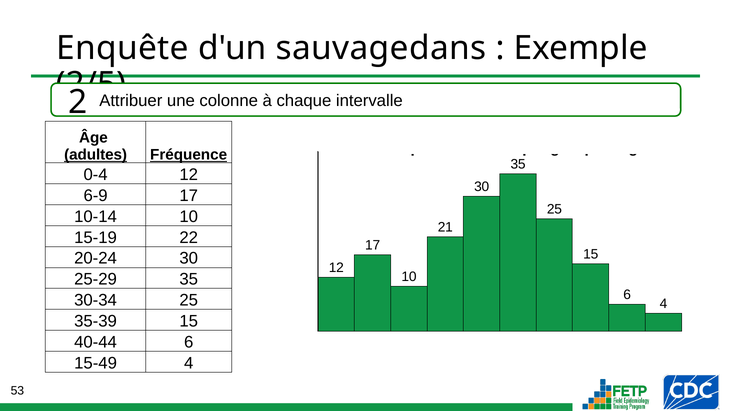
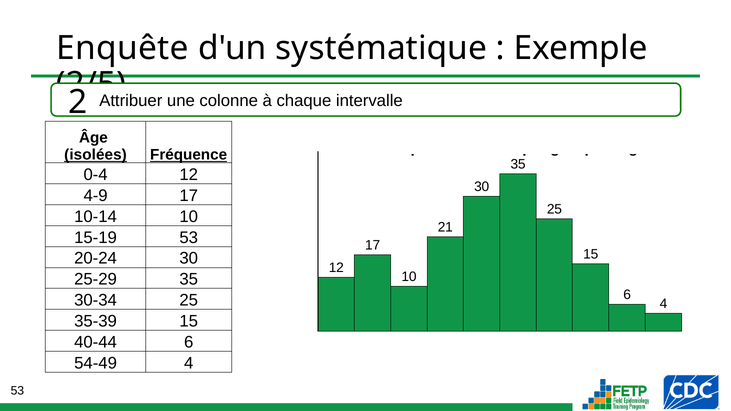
sauvagedans: sauvagedans -> systématique
adultes: adultes -> isolées
6-9: 6-9 -> 4-9
15-19 22: 22 -> 53
15-49: 15-49 -> 54-49
